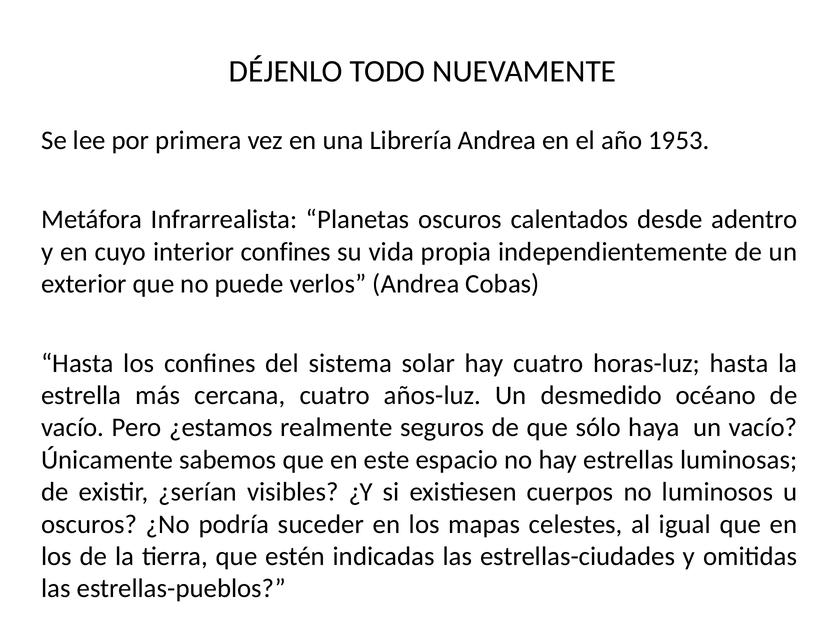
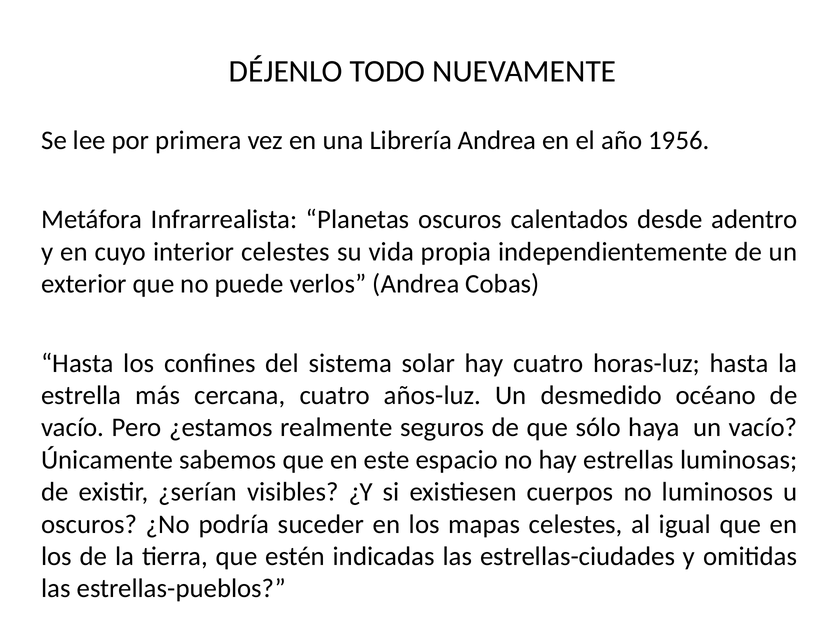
1953: 1953 -> 1956
interior confines: confines -> celestes
